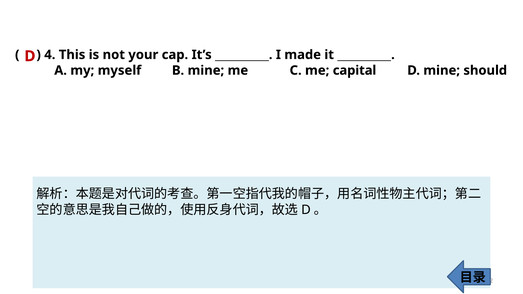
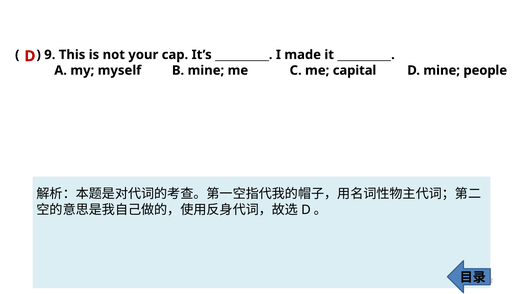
4: 4 -> 9
should: should -> people
